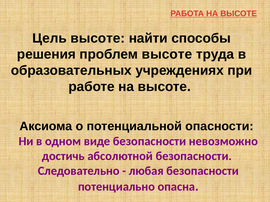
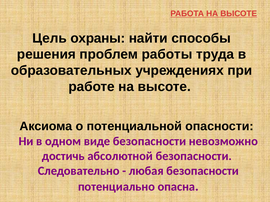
Цель высоте: высоте -> охраны
проблем высоте: высоте -> работы
